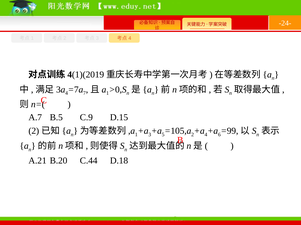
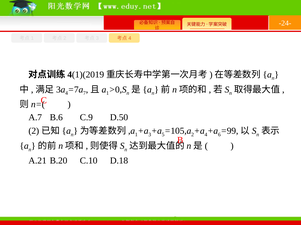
B.5: B.5 -> B.6
D.15: D.15 -> D.50
C.44: C.44 -> C.10
